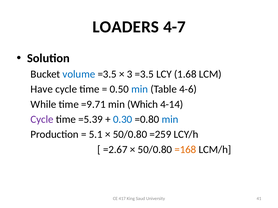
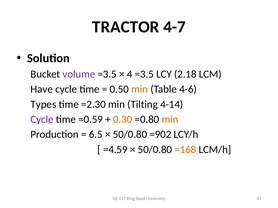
LOADERS: LOADERS -> TRACTOR
volume colour: blue -> purple
3: 3 -> 4
1.68: 1.68 -> 2.18
min at (140, 89) colour: blue -> orange
While: While -> Types
=9.71: =9.71 -> =2.30
Which: Which -> Tilting
=5.39: =5.39 -> =0.59
0.30 colour: blue -> orange
min at (170, 120) colour: blue -> orange
5.1: 5.1 -> 6.5
=259: =259 -> =902
=2.67: =2.67 -> =4.59
